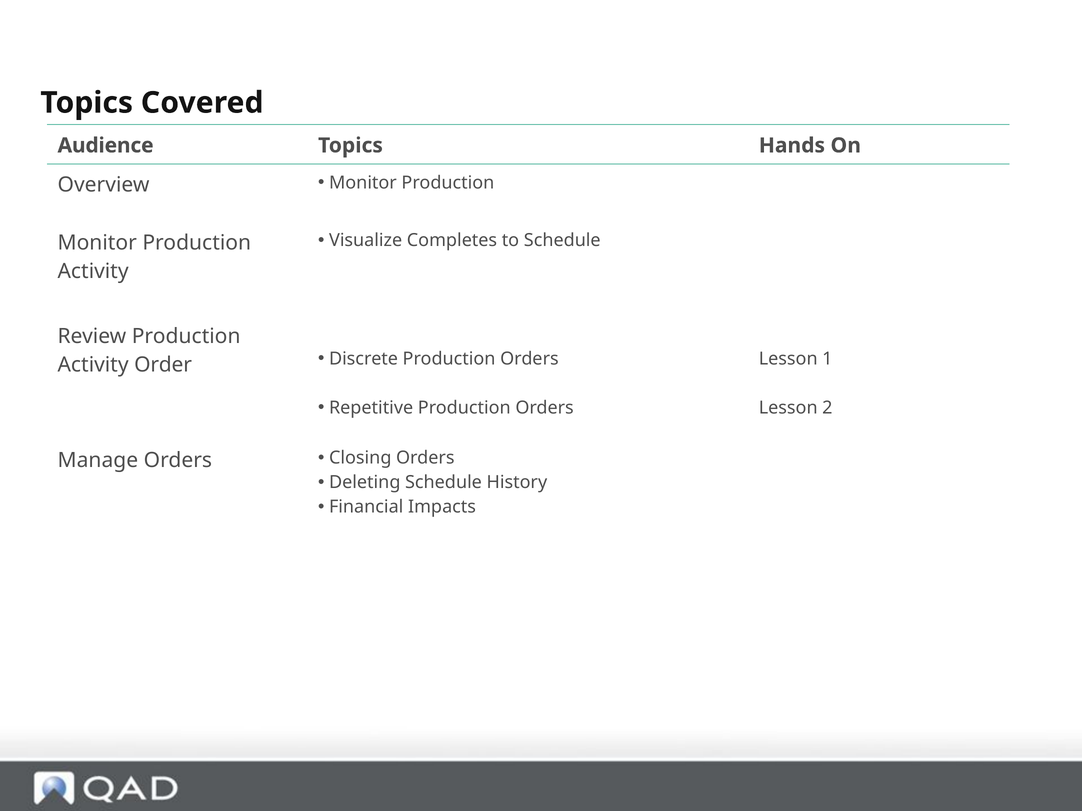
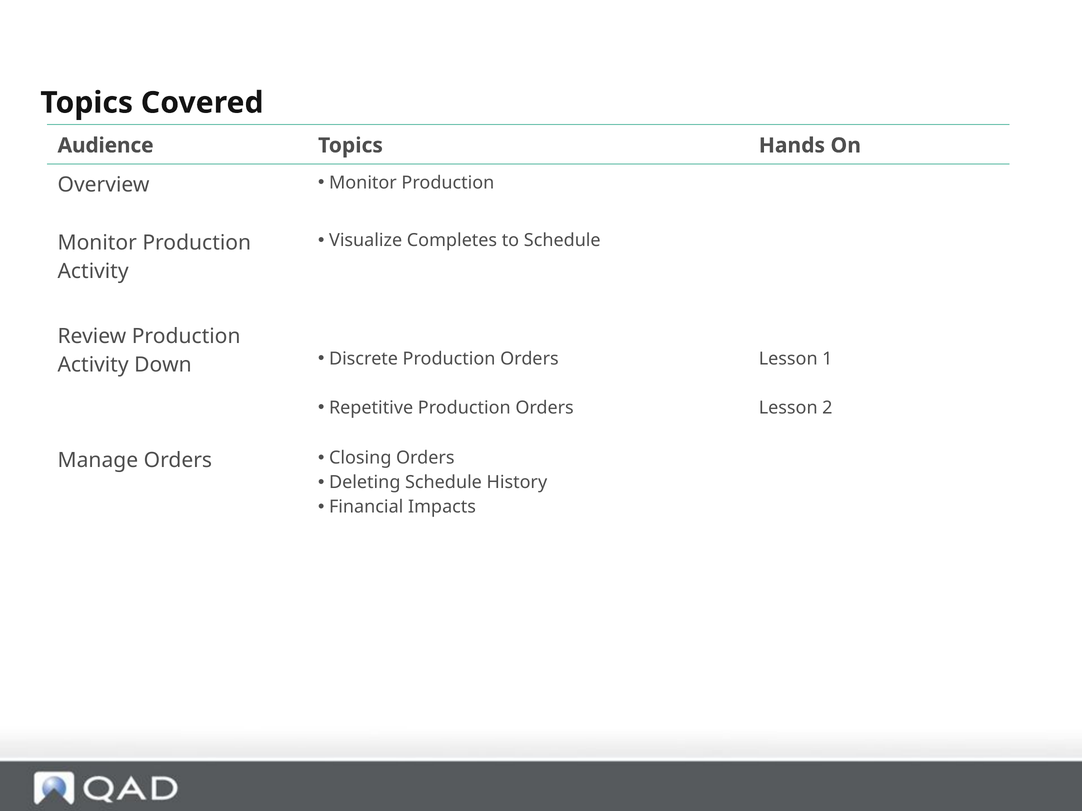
Order: Order -> Down
